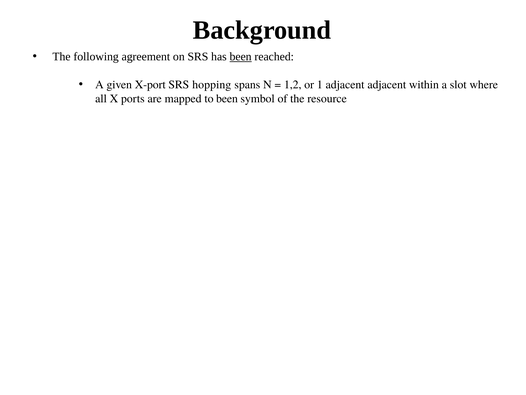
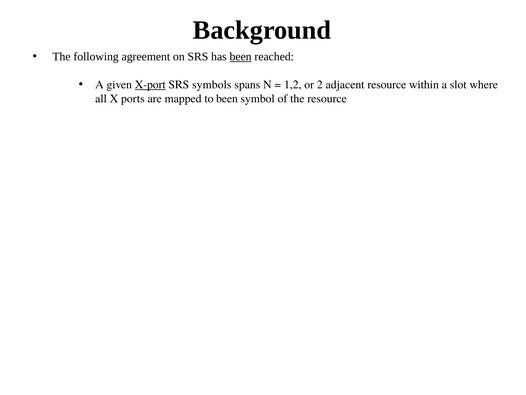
X-port underline: none -> present
hopping: hopping -> symbols
1: 1 -> 2
adjacent adjacent: adjacent -> resource
